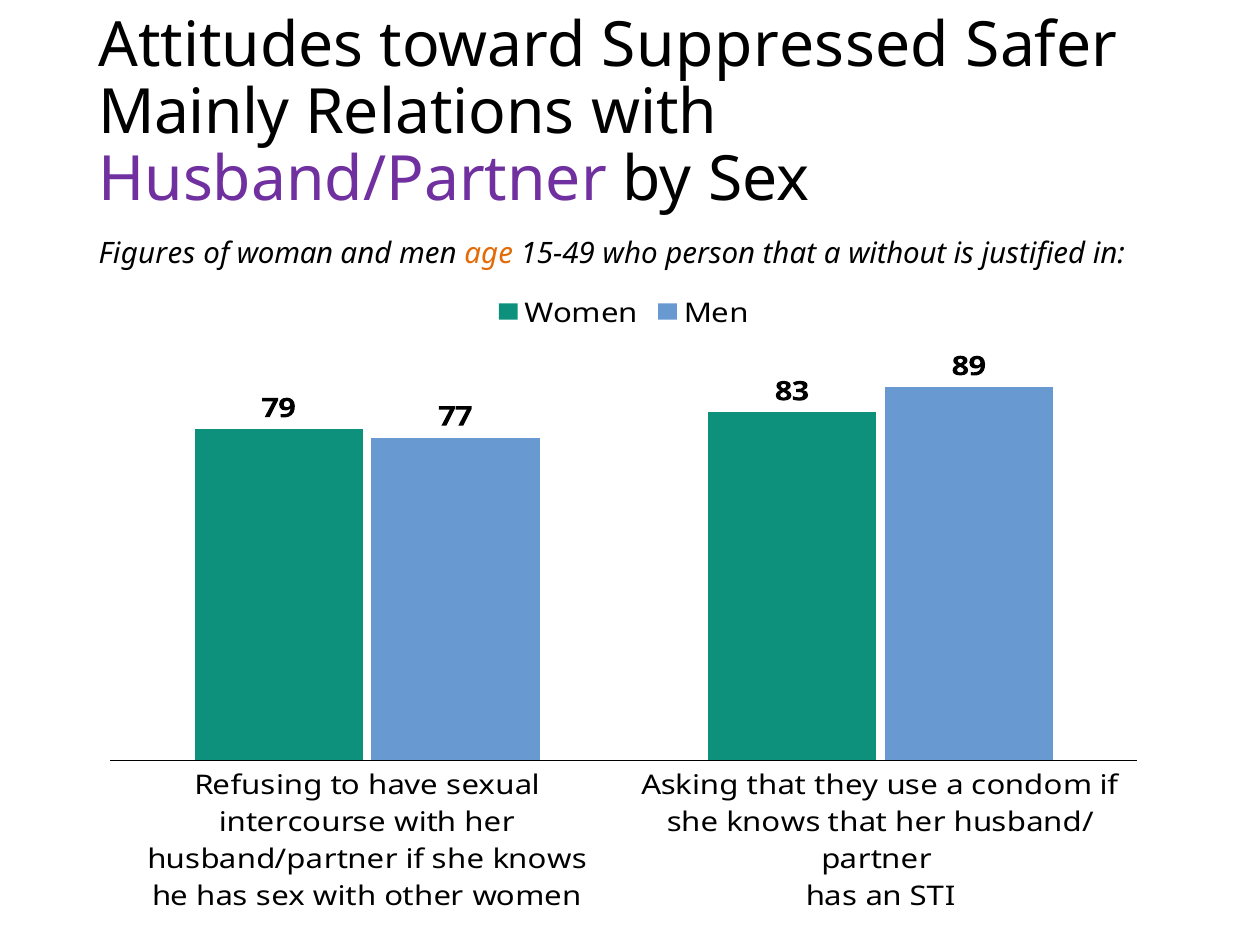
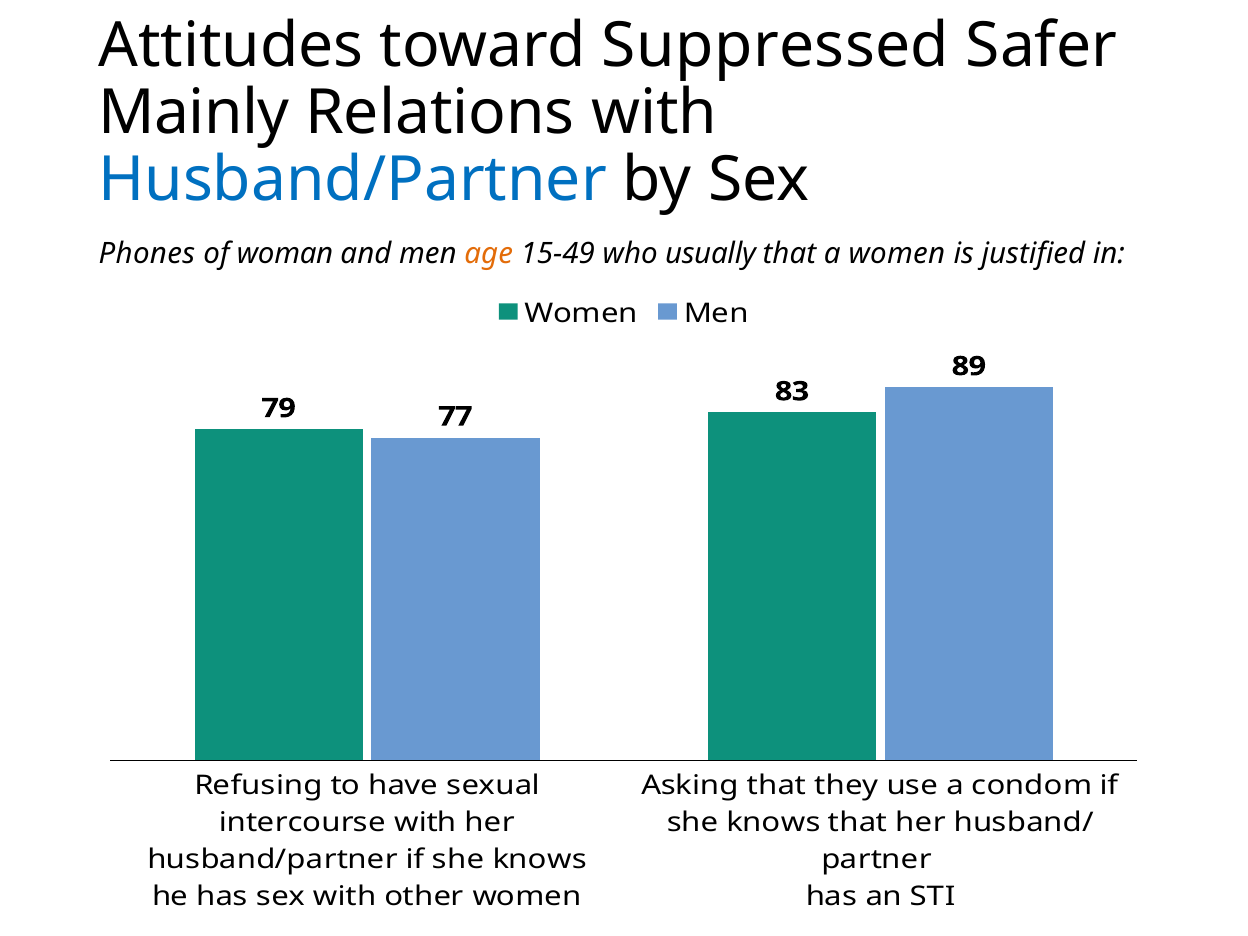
Husband/Partner at (353, 180) colour: purple -> blue
Figures: Figures -> Phones
person: person -> usually
a without: without -> women
